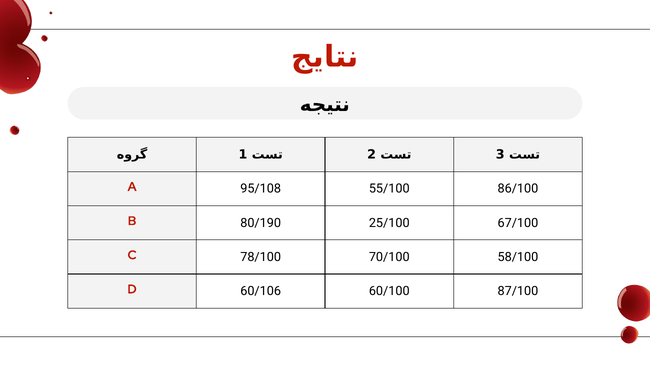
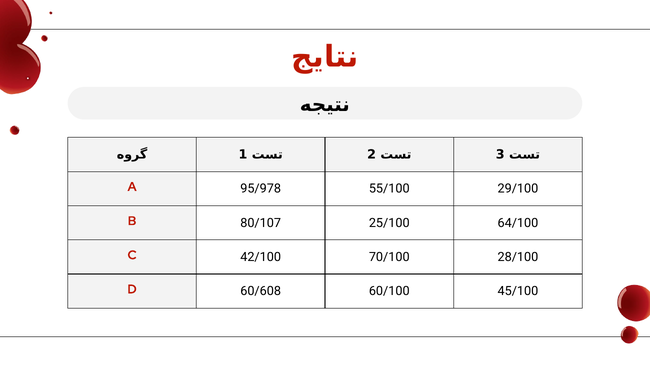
95/108: 95/108 -> 95/978
86/100: 86/100 -> 29/100
80/190: 80/190 -> 80/107
67/100: 67/100 -> 64/100
78/100: 78/100 -> 42/100
58/100: 58/100 -> 28/100
60/106: 60/106 -> 60/608
87/100: 87/100 -> 45/100
